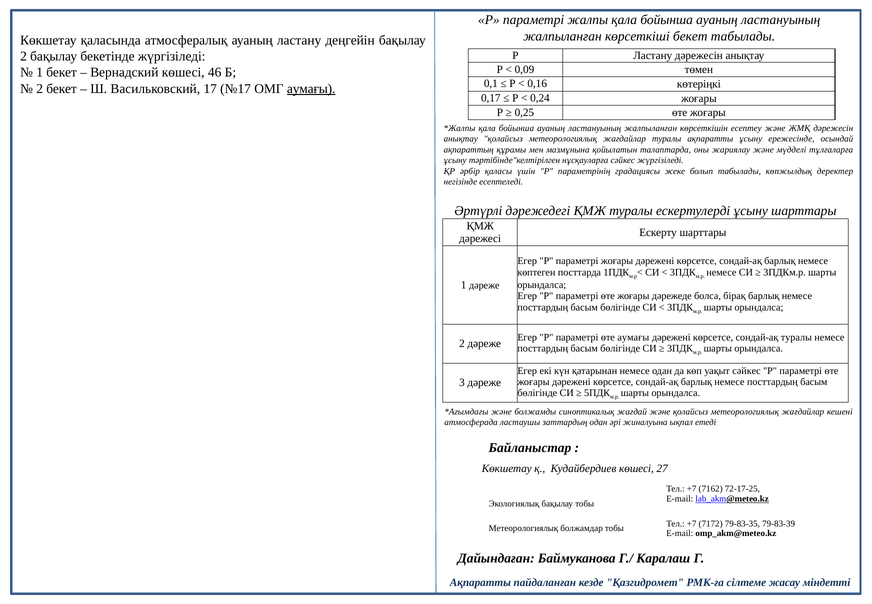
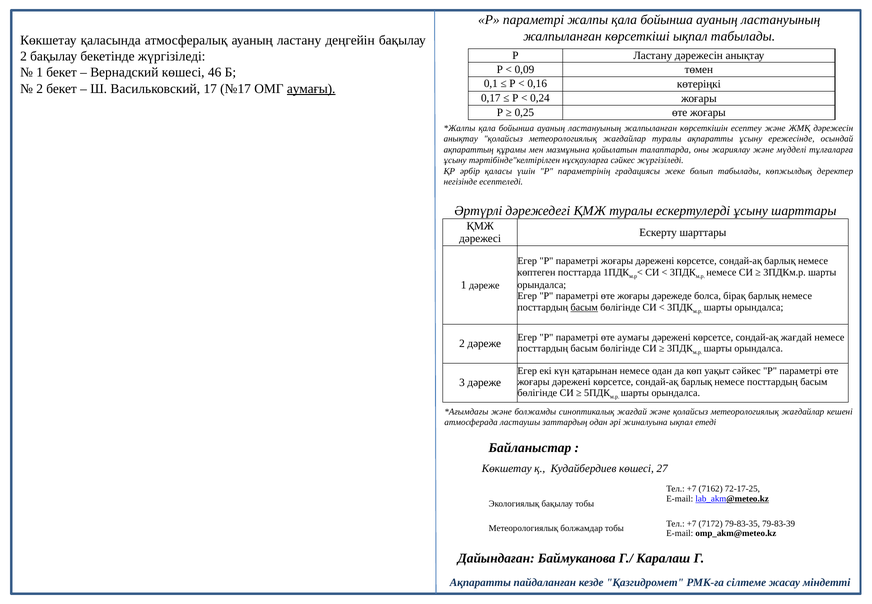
көрсеткіші бекет: бекет -> ықпал
басым at (584, 307) underline: none -> present
сондай-ақ туралы: туралы -> жағдай
